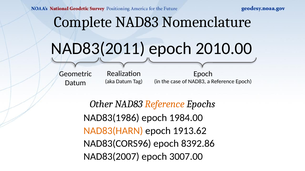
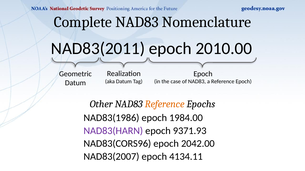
NAD83(HARN colour: orange -> purple
1913.62: 1913.62 -> 9371.93
8392.86: 8392.86 -> 2042.00
3007.00: 3007.00 -> 4134.11
